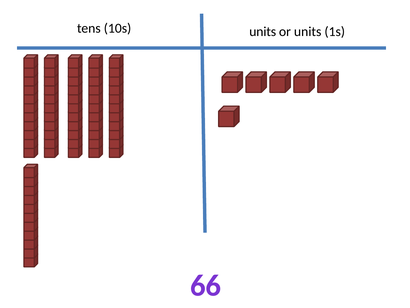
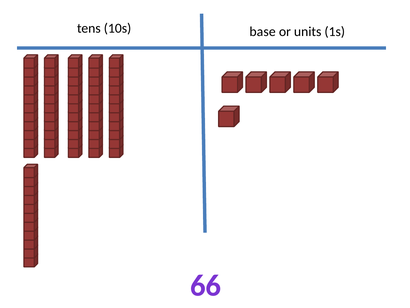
10s units: units -> base
